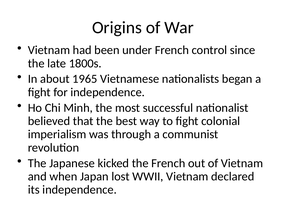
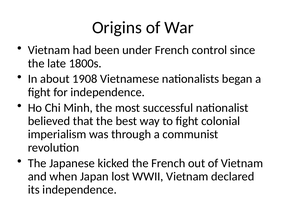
1965: 1965 -> 1908
